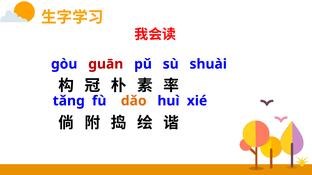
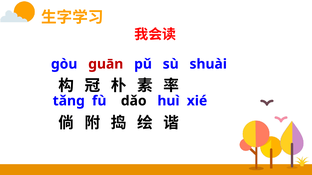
dǎo colour: orange -> black
